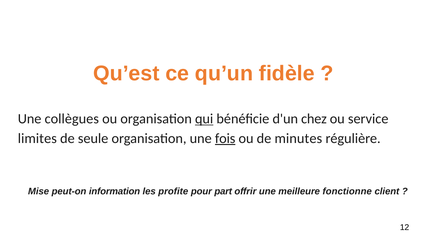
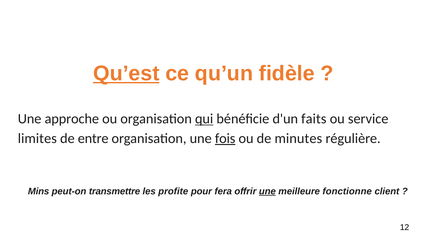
Qu’est underline: none -> present
collègues: collègues -> approche
chez: chez -> faits
seule: seule -> entre
Mise: Mise -> Mins
information: information -> transmettre
part: part -> fera
une at (267, 191) underline: none -> present
